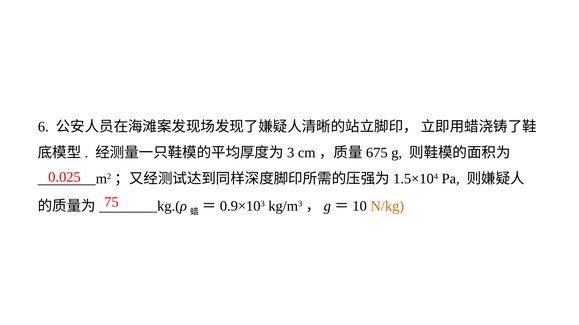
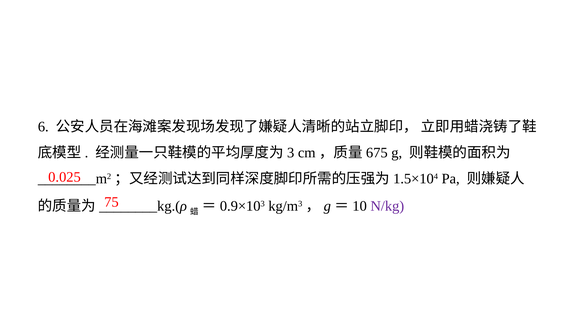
N/kg colour: orange -> purple
